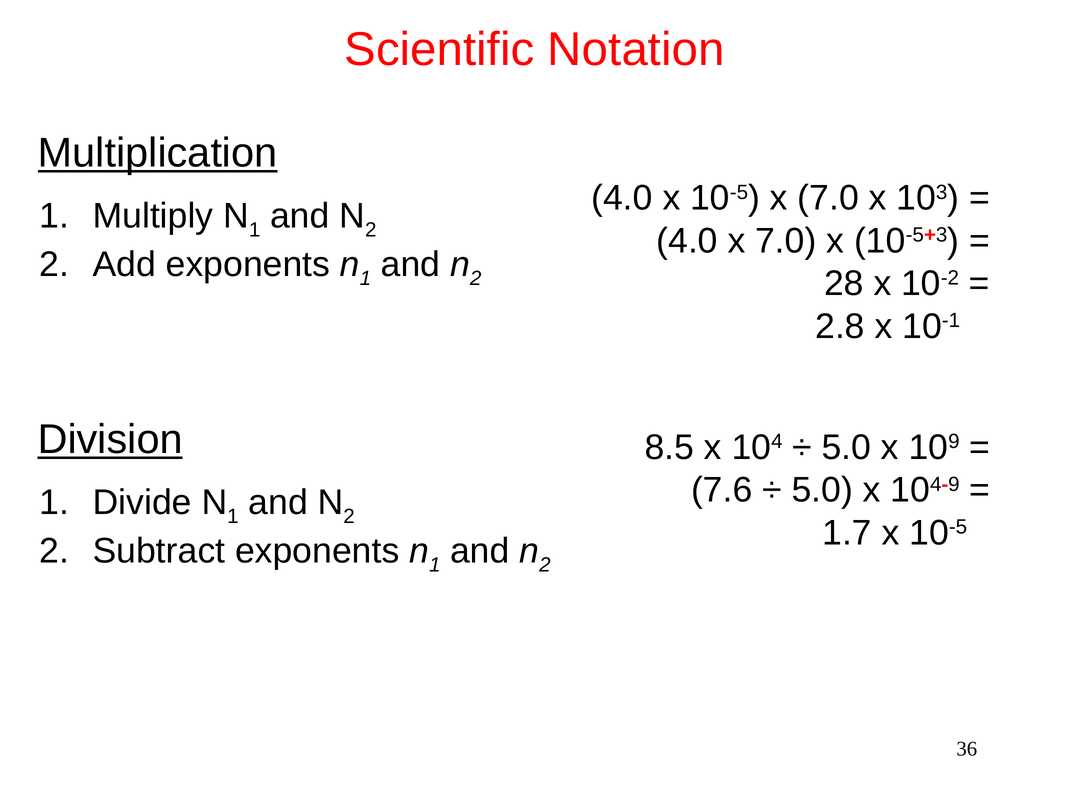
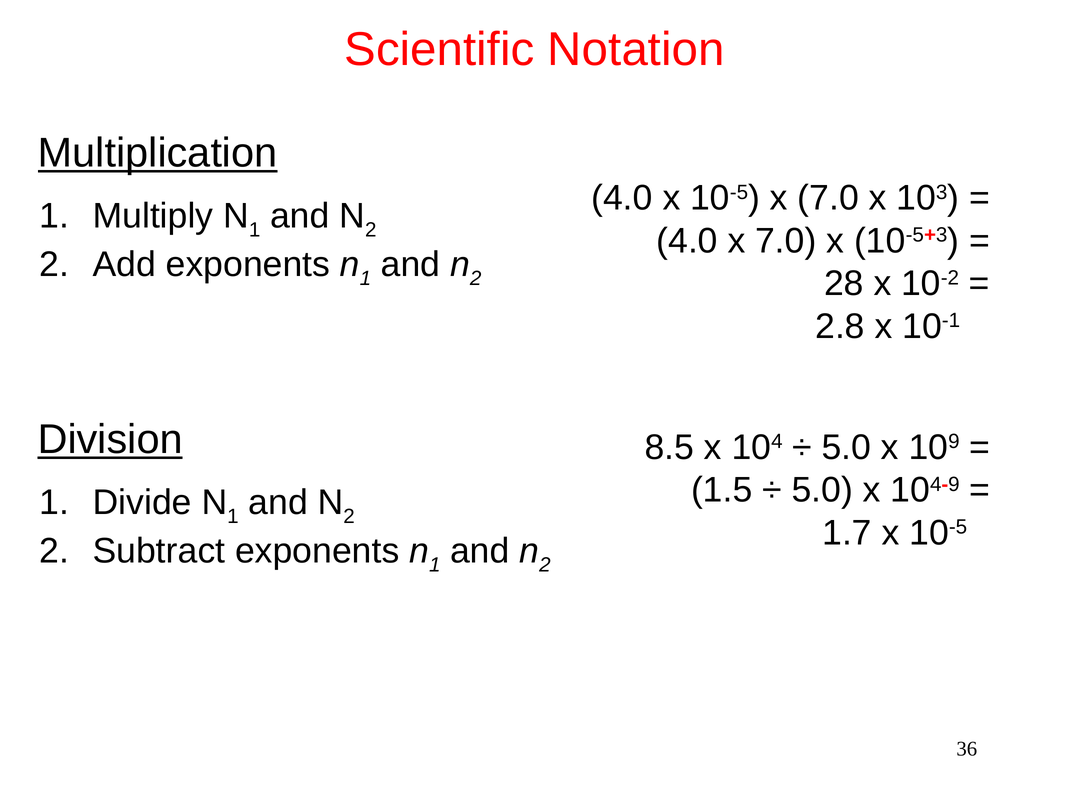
7.6: 7.6 -> 1.5
